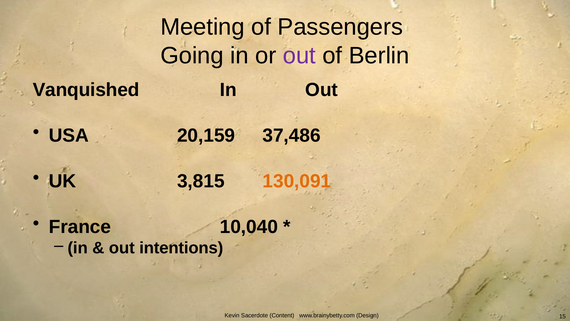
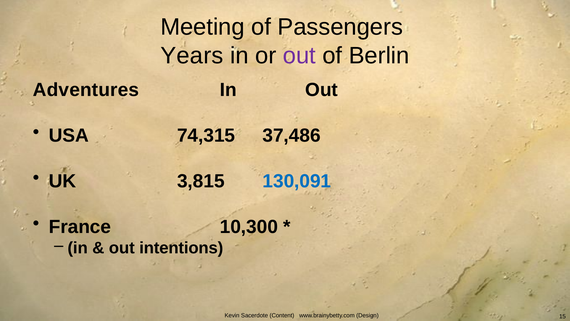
Going: Going -> Years
Vanquished: Vanquished -> Adventures
20,159: 20,159 -> 74,315
130,091 colour: orange -> blue
10,040: 10,040 -> 10,300
